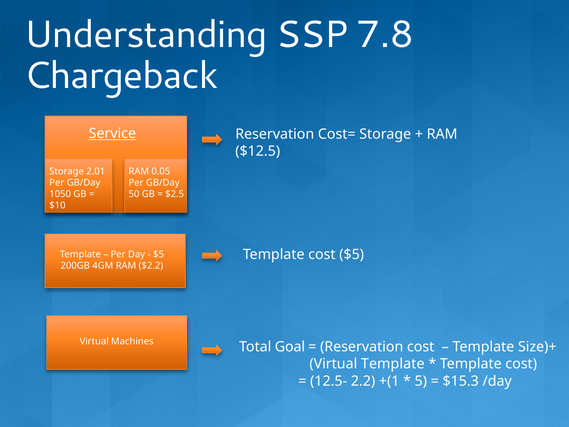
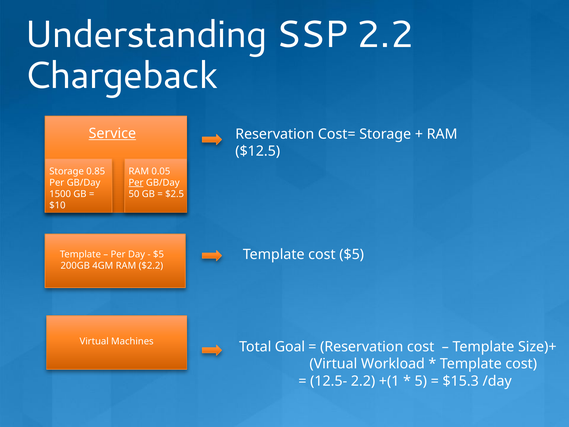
SSP 7.8: 7.8 -> 2.2
2.01: 2.01 -> 0.85
Per at (136, 183) underline: none -> present
1050: 1050 -> 1500
Virtual Template: Template -> Workload
